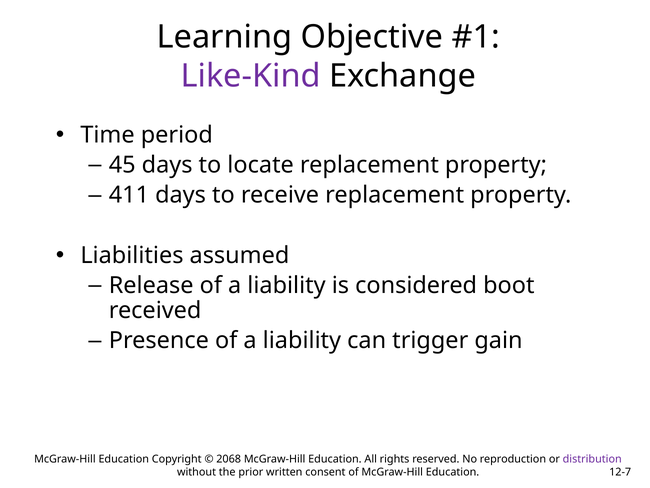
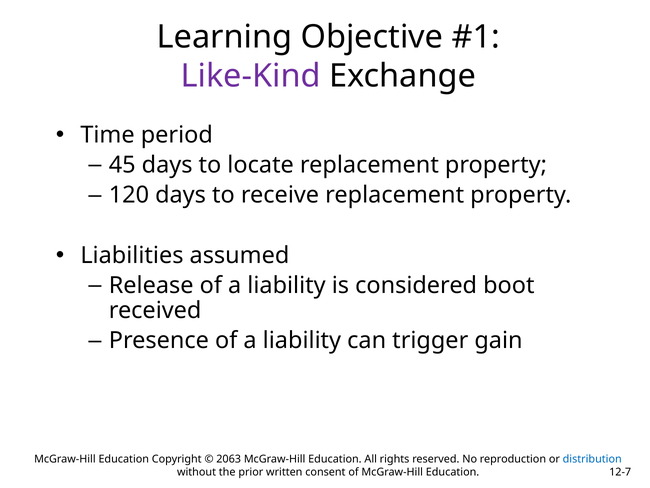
411: 411 -> 120
2068: 2068 -> 2063
distribution colour: purple -> blue
